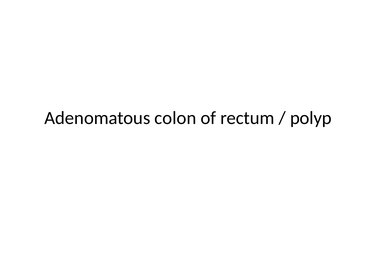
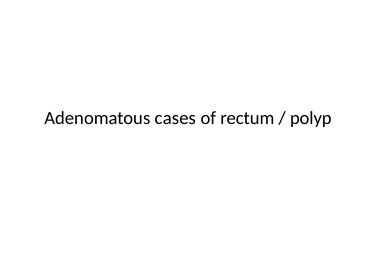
colon: colon -> cases
